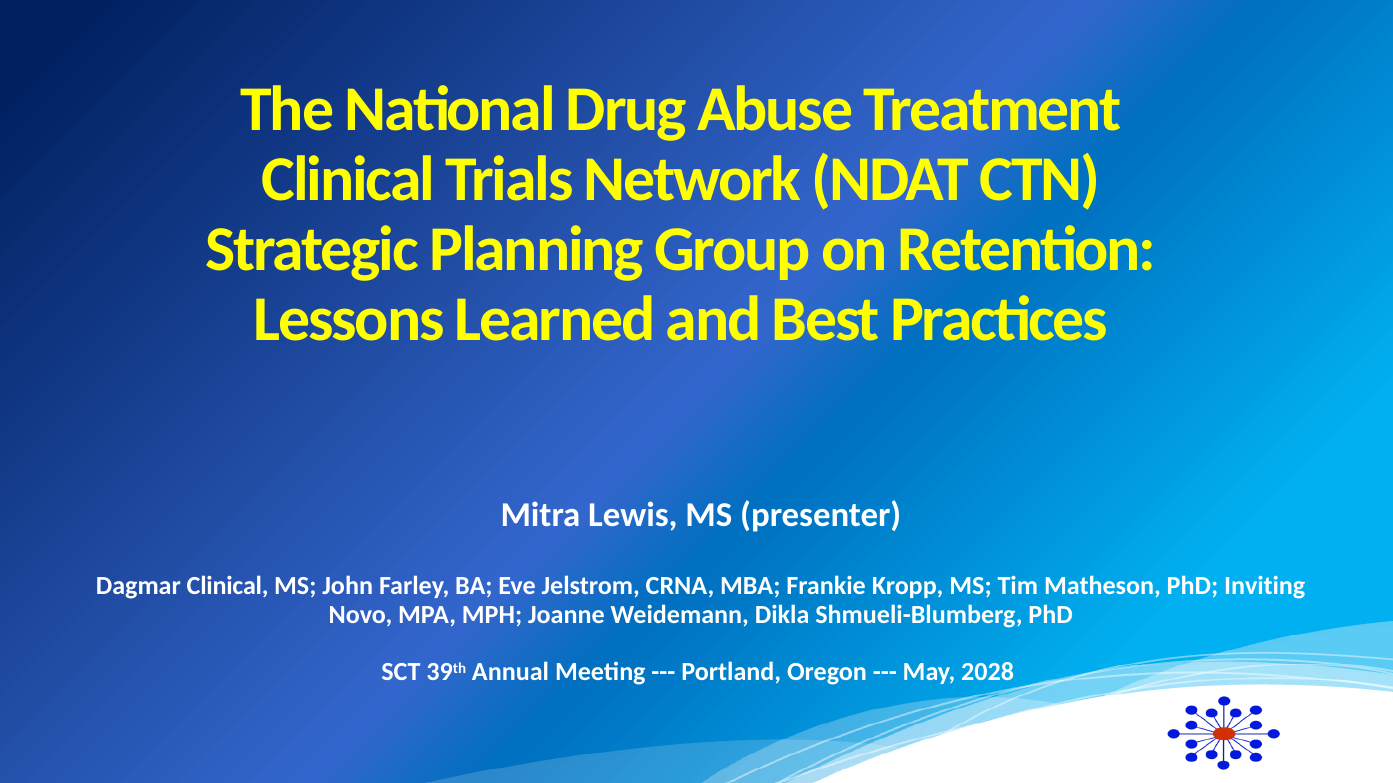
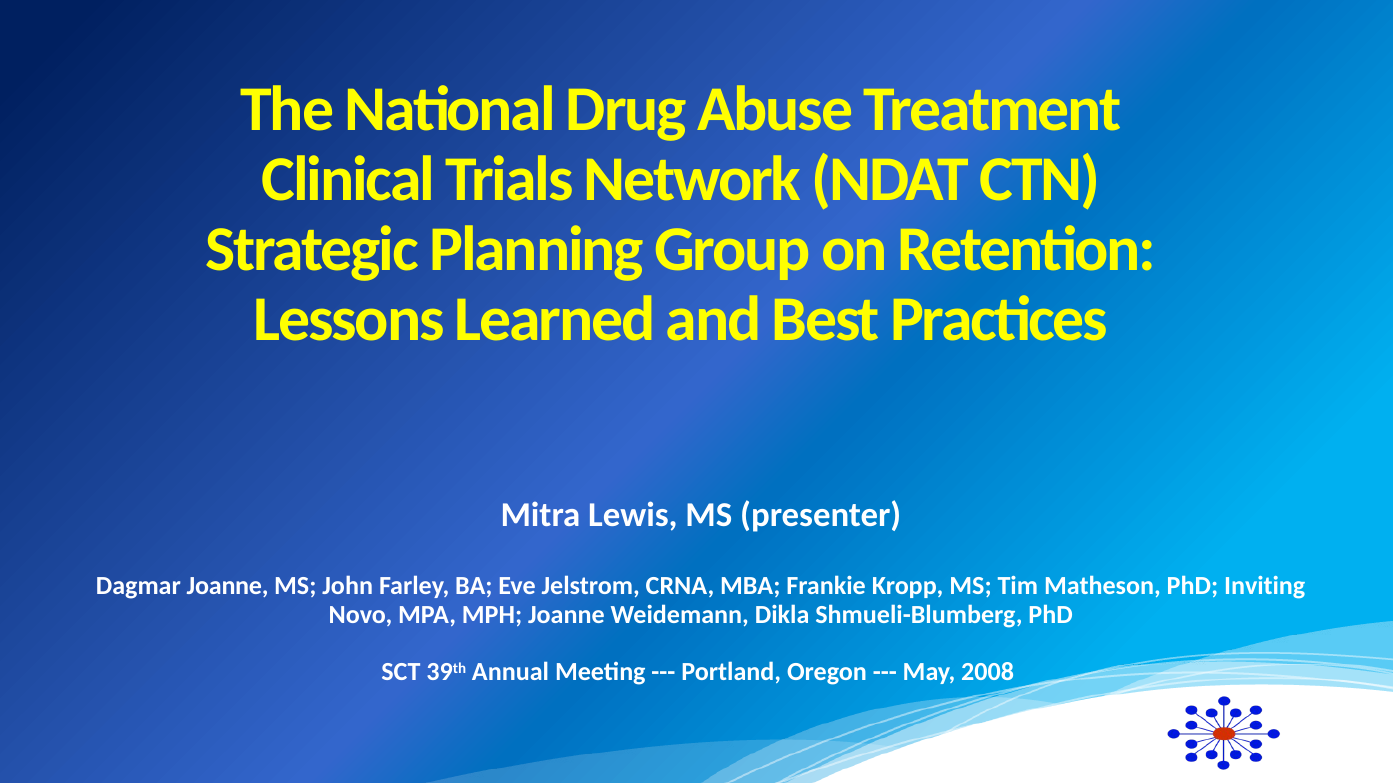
Dagmar Clinical: Clinical -> Joanne
2028: 2028 -> 2008
